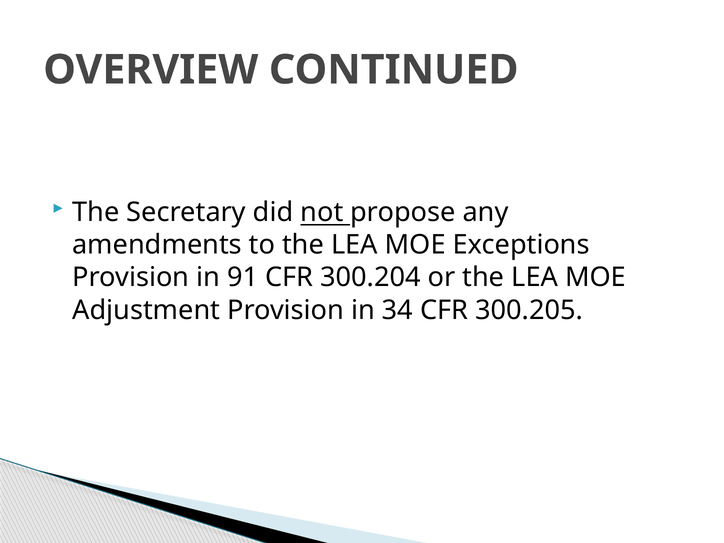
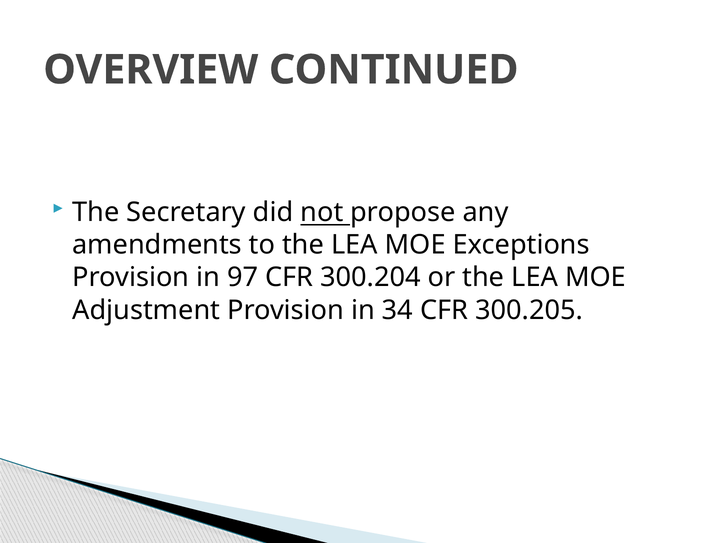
91: 91 -> 97
